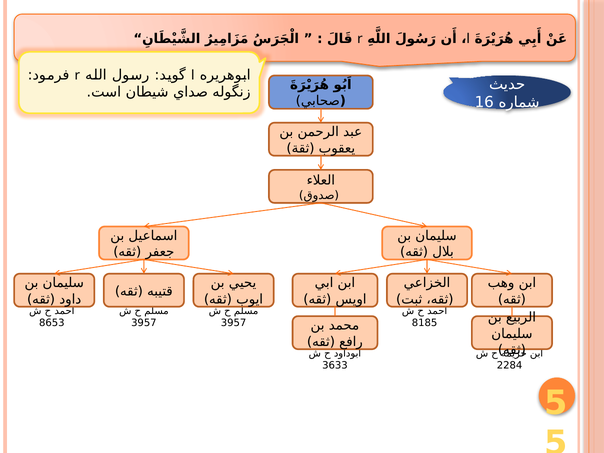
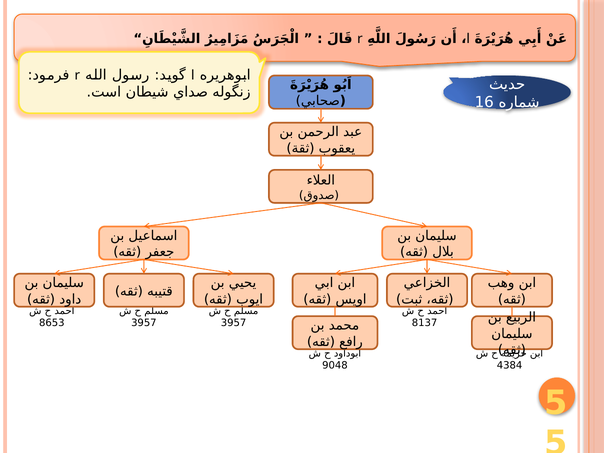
8185: 8185 -> 8137
3633: 3633 -> 9048
2284: 2284 -> 4384
